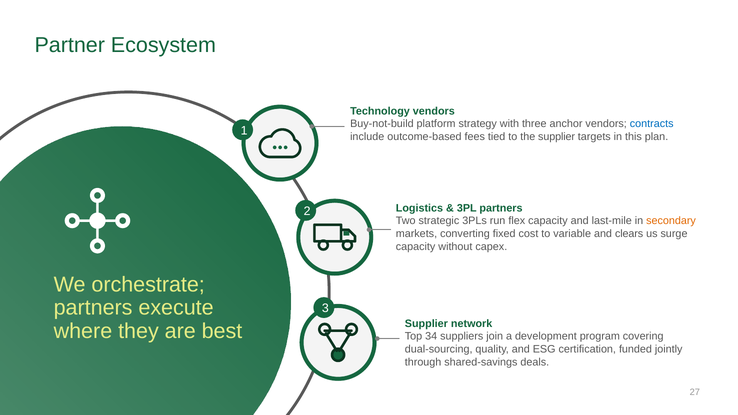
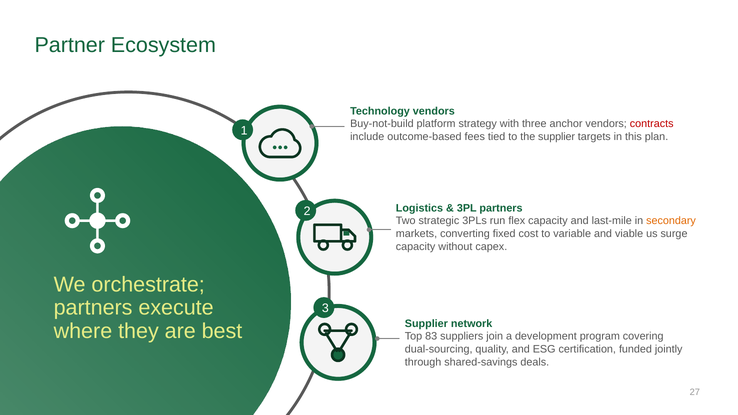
contracts colour: blue -> red
clears: clears -> viable
34: 34 -> 83
